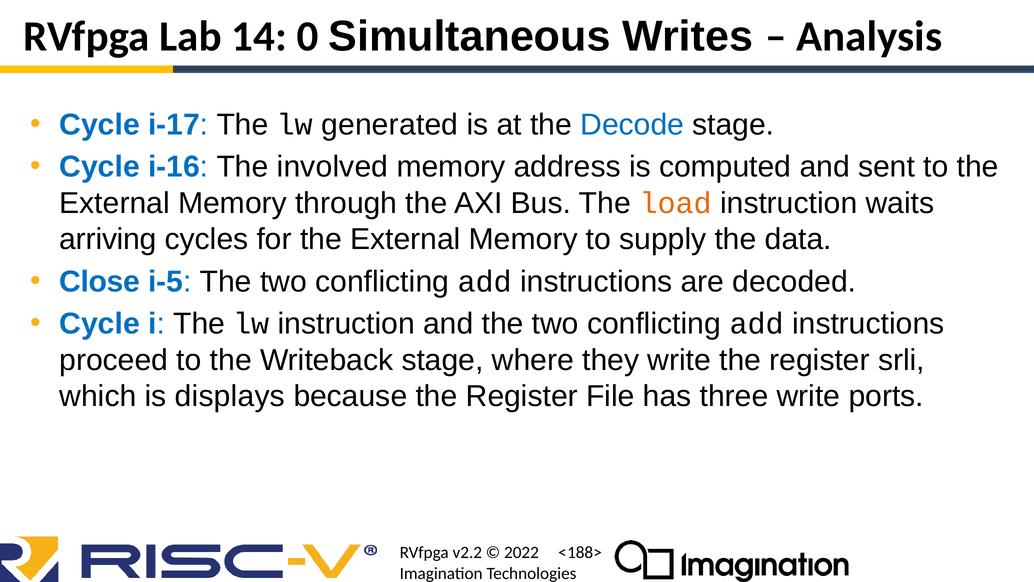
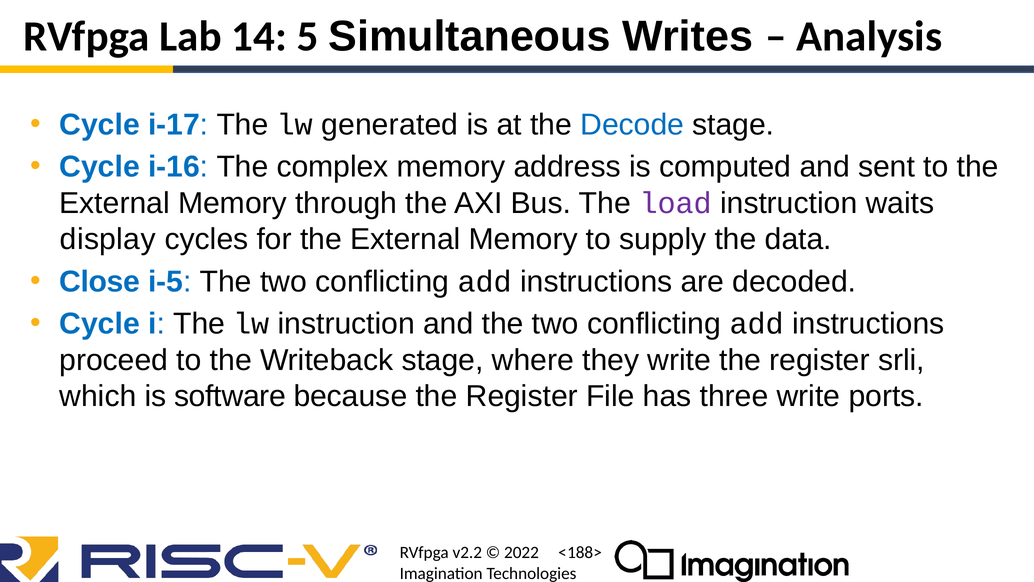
0: 0 -> 5
involved: involved -> complex
load colour: orange -> purple
arriving: arriving -> display
displays: displays -> software
